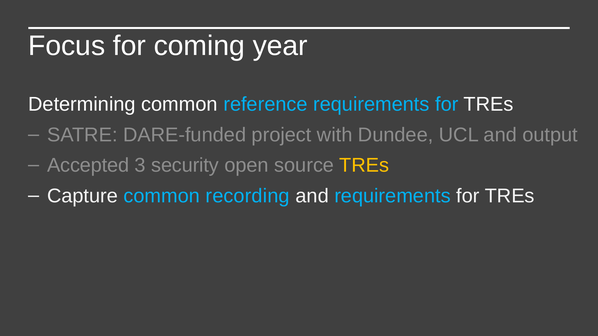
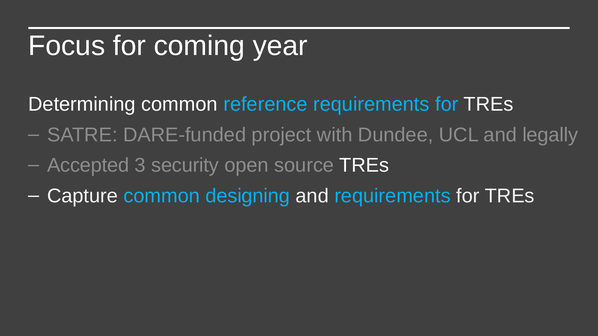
output: output -> legally
TREs at (364, 166) colour: yellow -> white
recording: recording -> designing
